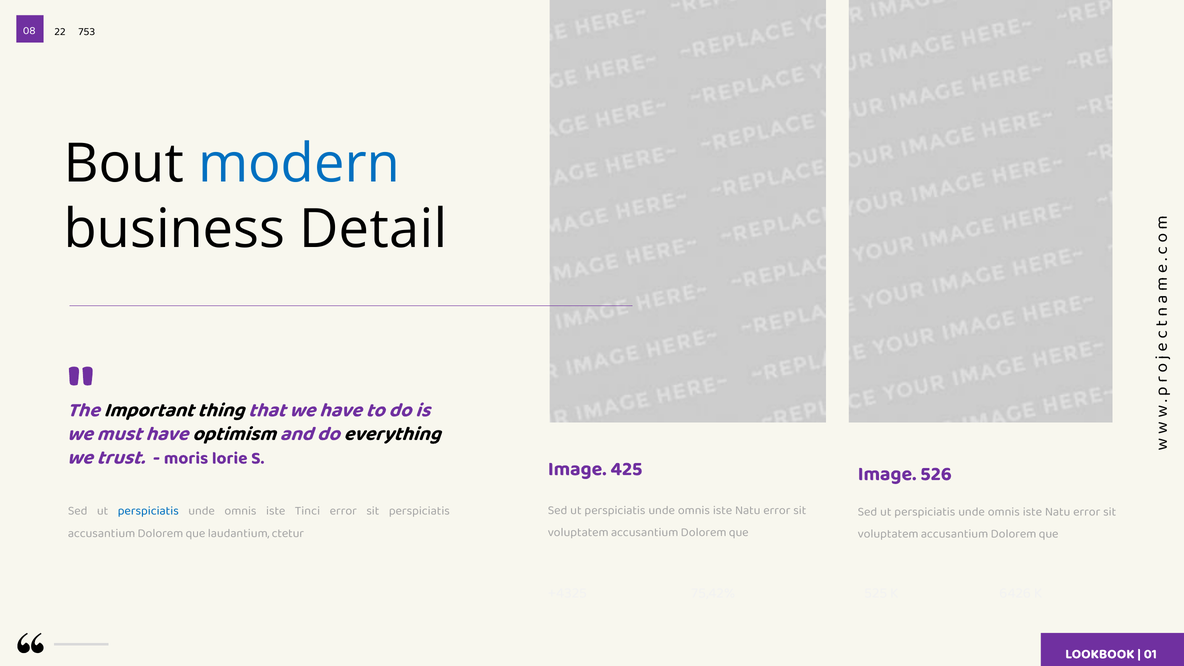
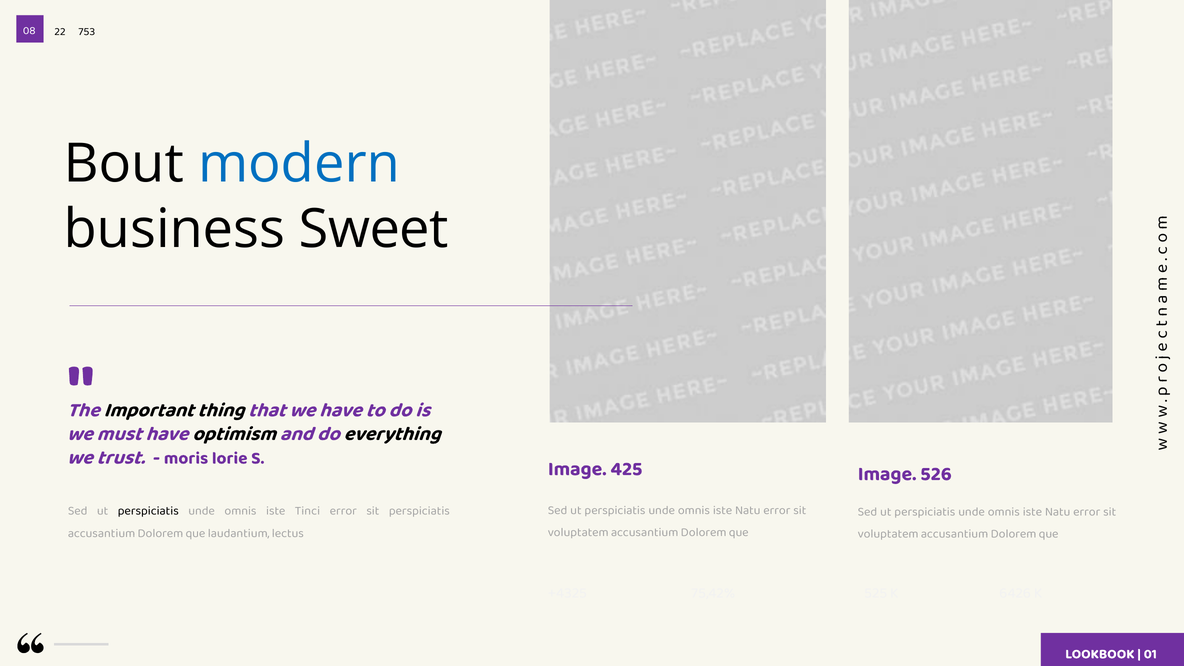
Detail: Detail -> Sweet
perspiciatis at (148, 511) colour: blue -> black
ctetur: ctetur -> lectus
